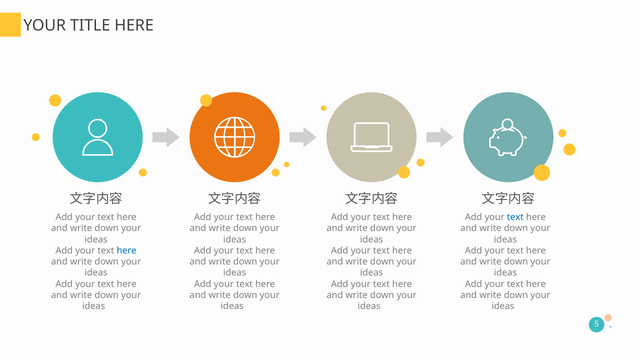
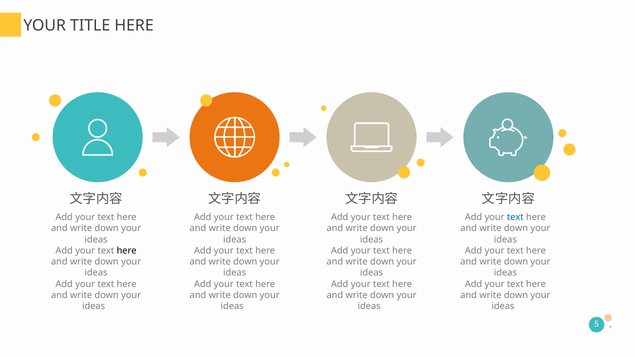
here at (127, 251) colour: blue -> black
